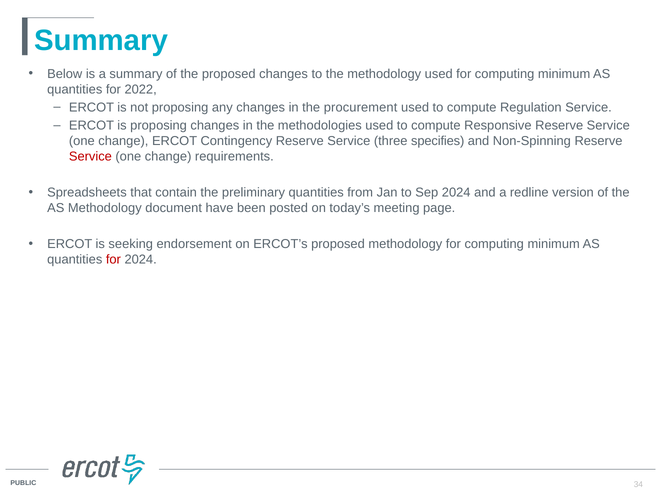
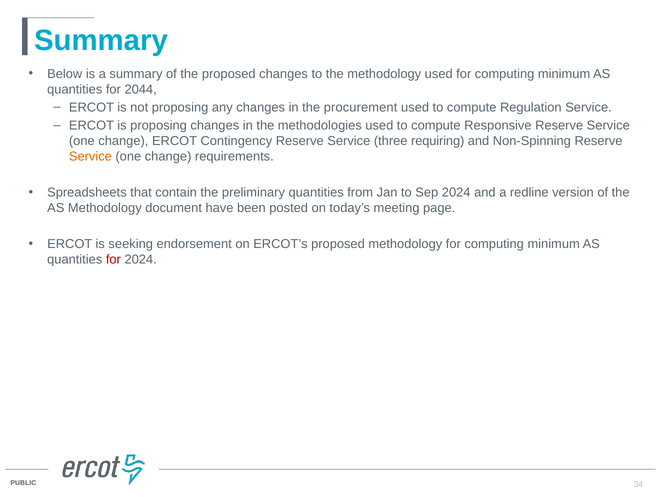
2022: 2022 -> 2044
specifies: specifies -> requiring
Service at (90, 156) colour: red -> orange
